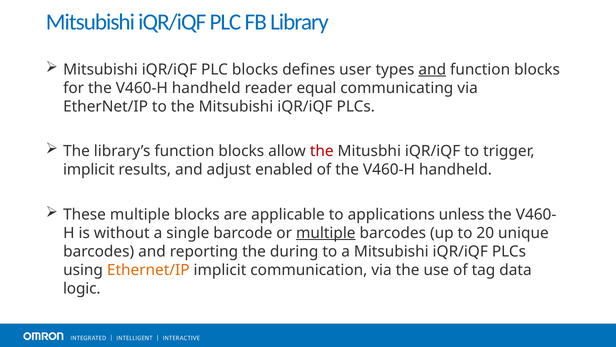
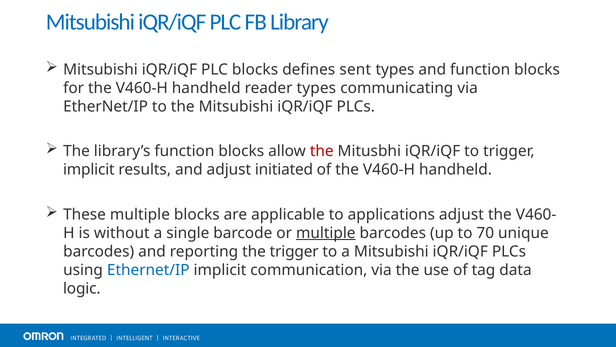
user: user -> sent
and at (432, 69) underline: present -> none
reader equal: equal -> types
enabled: enabled -> initiated
applications unless: unless -> adjust
20: 20 -> 70
the during: during -> trigger
Ethernet/IP at (148, 270) colour: orange -> blue
